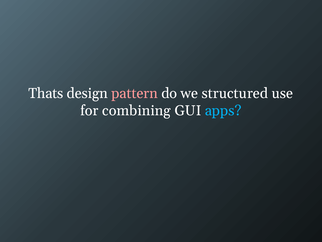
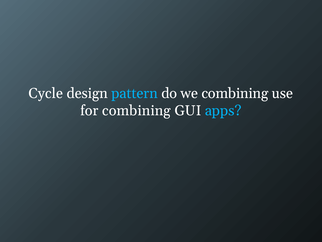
Thats: Thats -> Cycle
pattern colour: pink -> light blue
we structured: structured -> combining
